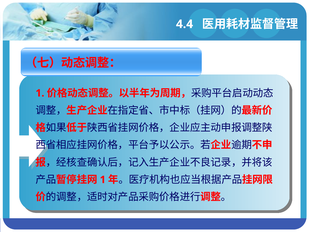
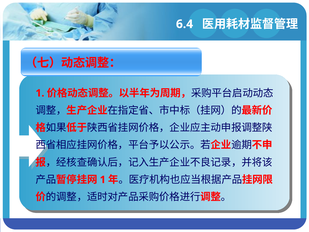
4.4: 4.4 -> 6.4
